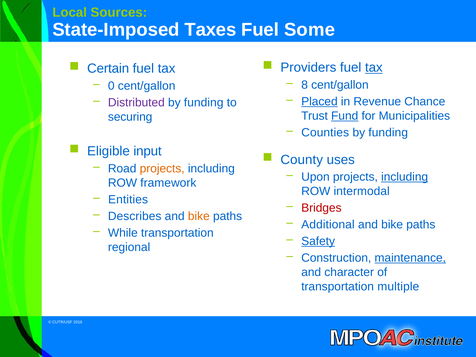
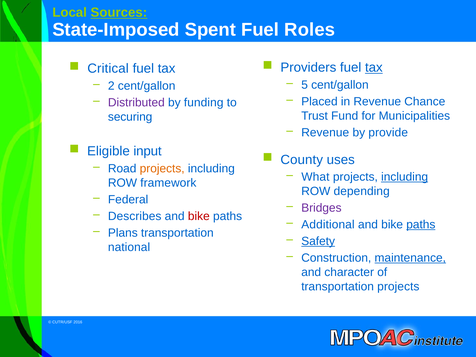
Sources underline: none -> present
Taxes: Taxes -> Spent
Some: Some -> Roles
Certain: Certain -> Critical
8: 8 -> 5
0: 0 -> 2
Placed underline: present -> none
Fund underline: present -> none
Counties at (325, 133): Counties -> Revenue
funding at (388, 133): funding -> provide
Upon: Upon -> What
intermodal: intermodal -> depending
Entities: Entities -> Federal
Bridges colour: red -> purple
bike at (199, 216) colour: orange -> red
paths at (421, 225) underline: none -> present
While: While -> Plans
regional: regional -> national
transportation multiple: multiple -> projects
